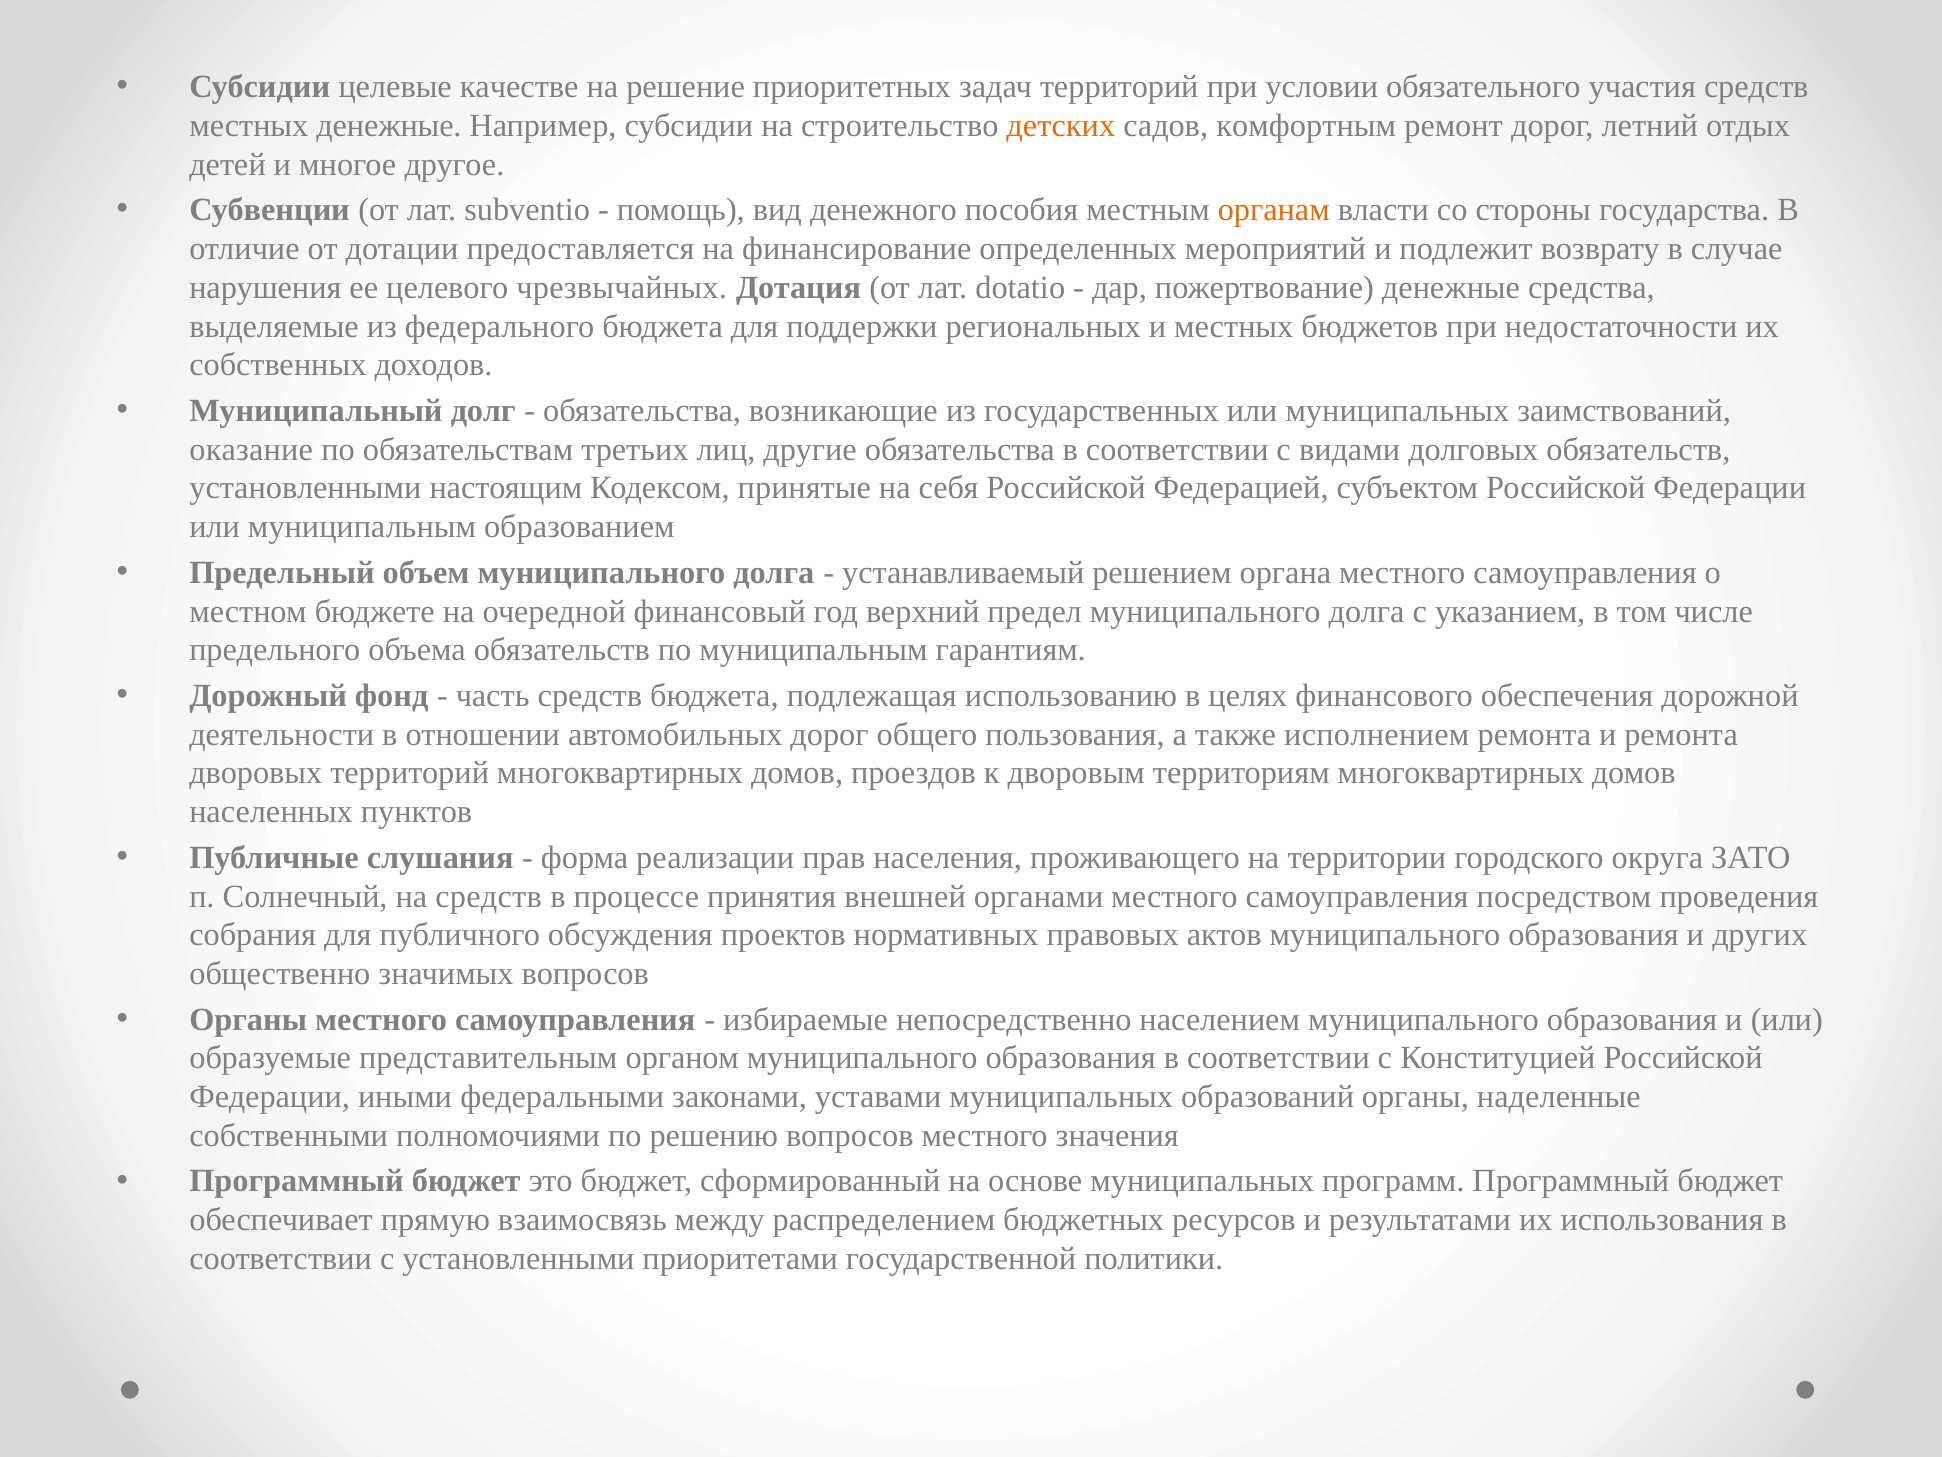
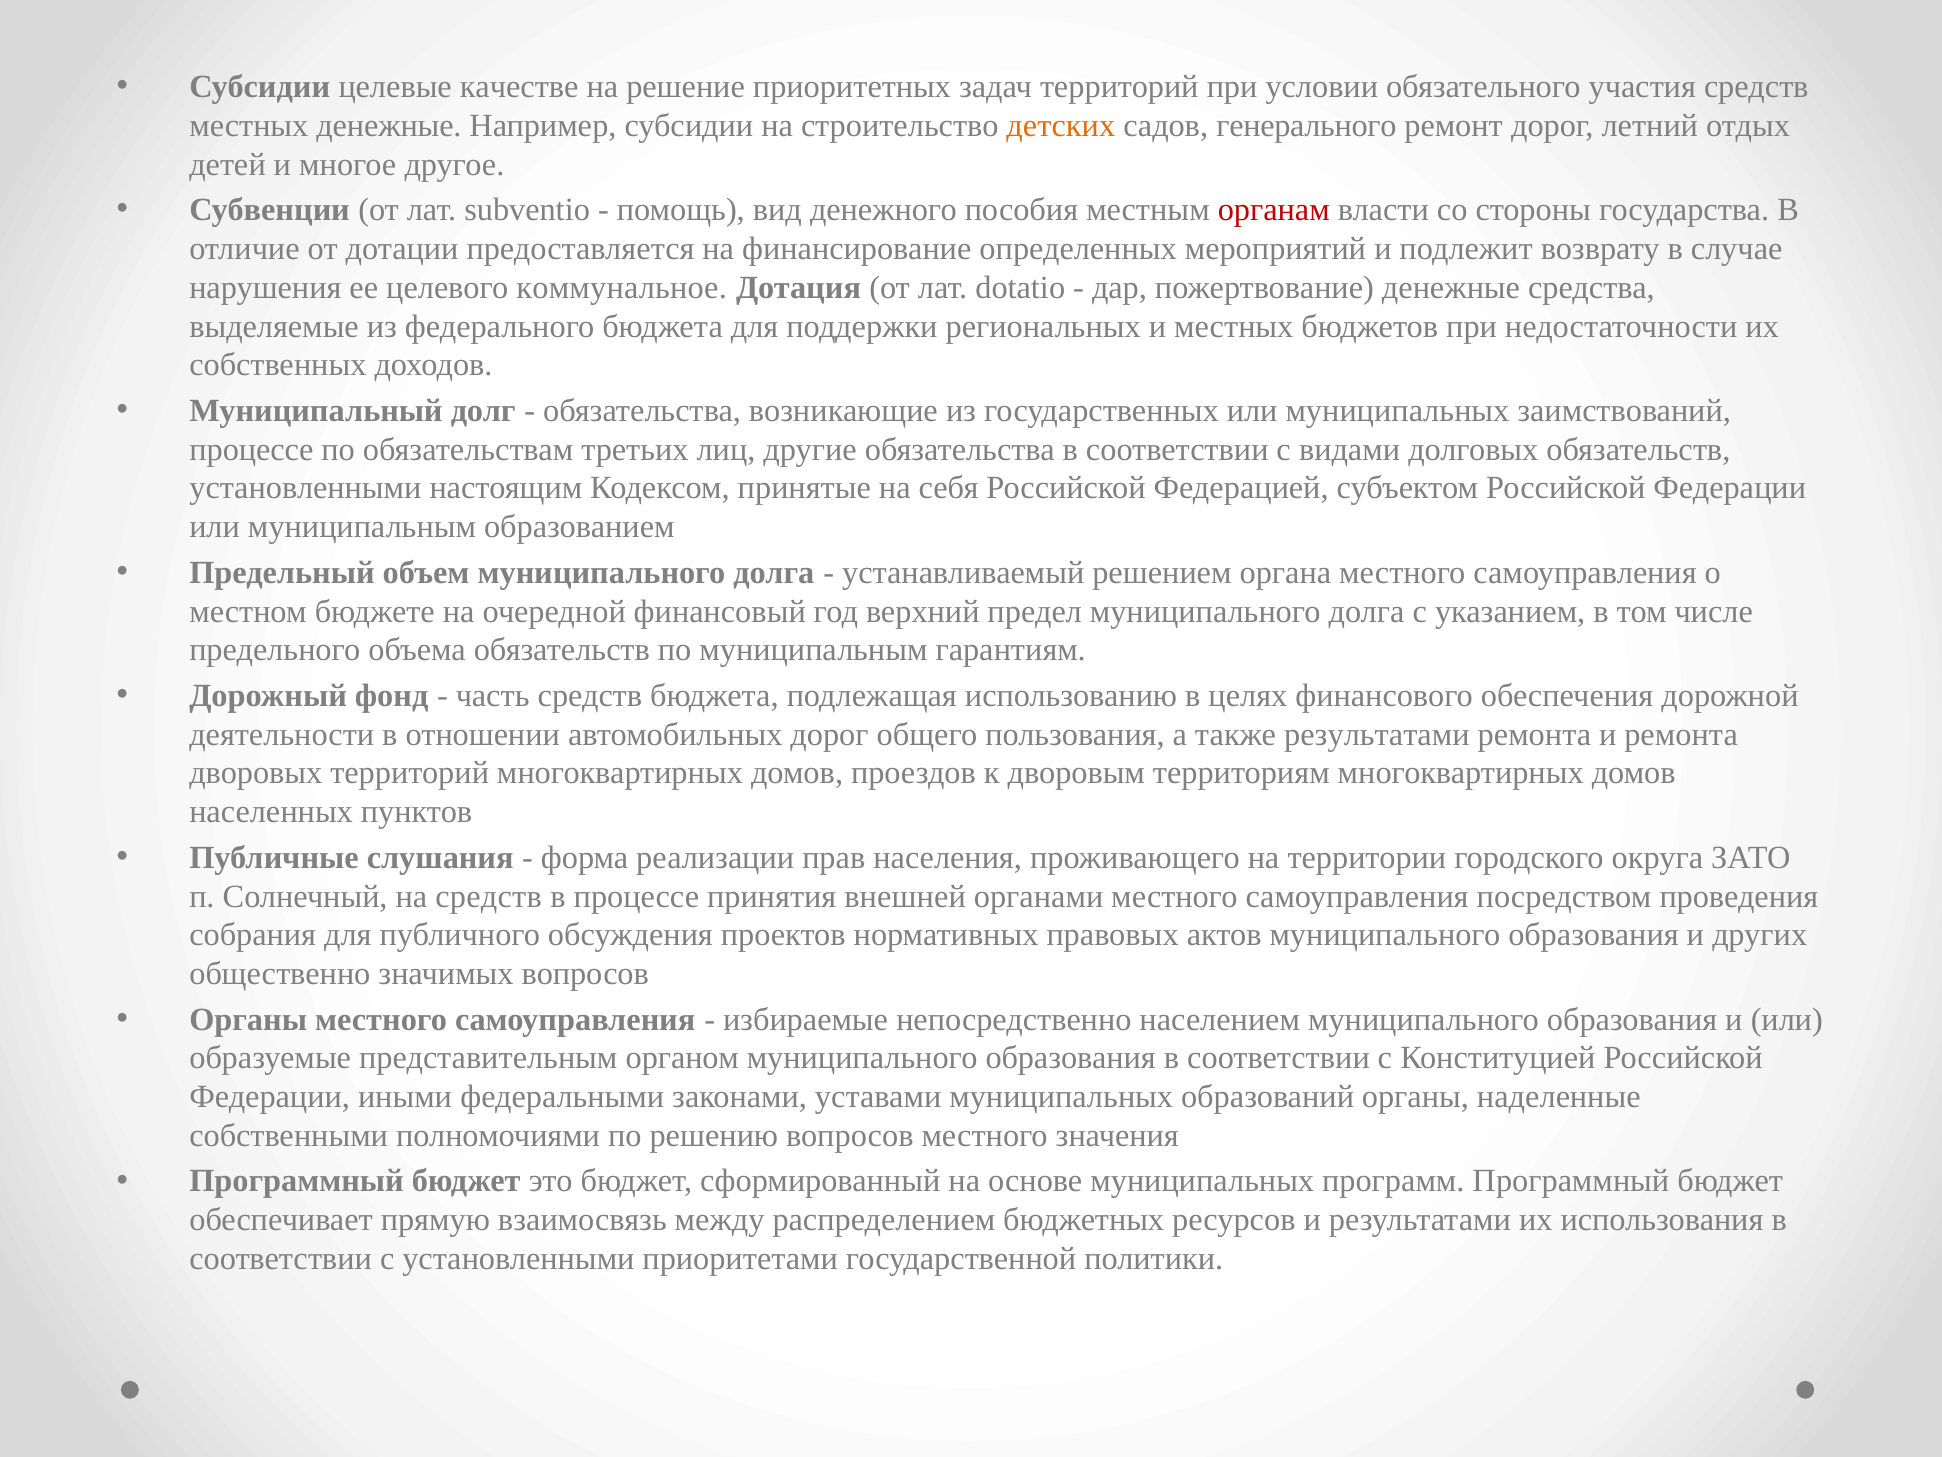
комфортным: комфортным -> генерального
органам colour: orange -> red
чрезвычайных: чрезвычайных -> коммунальное
оказание at (251, 449): оказание -> процессе
также исполнением: исполнением -> результатами
